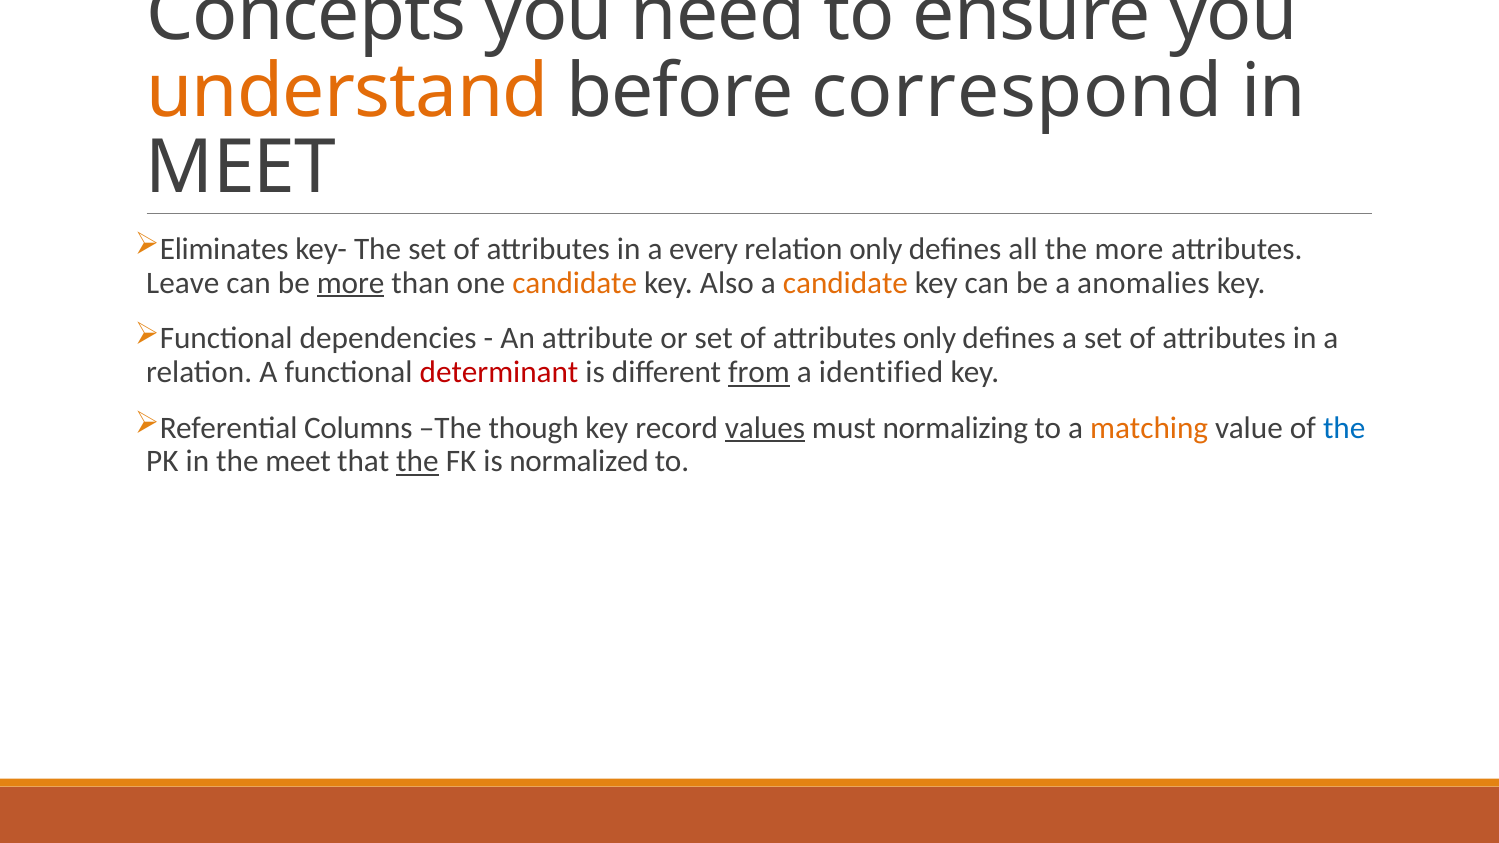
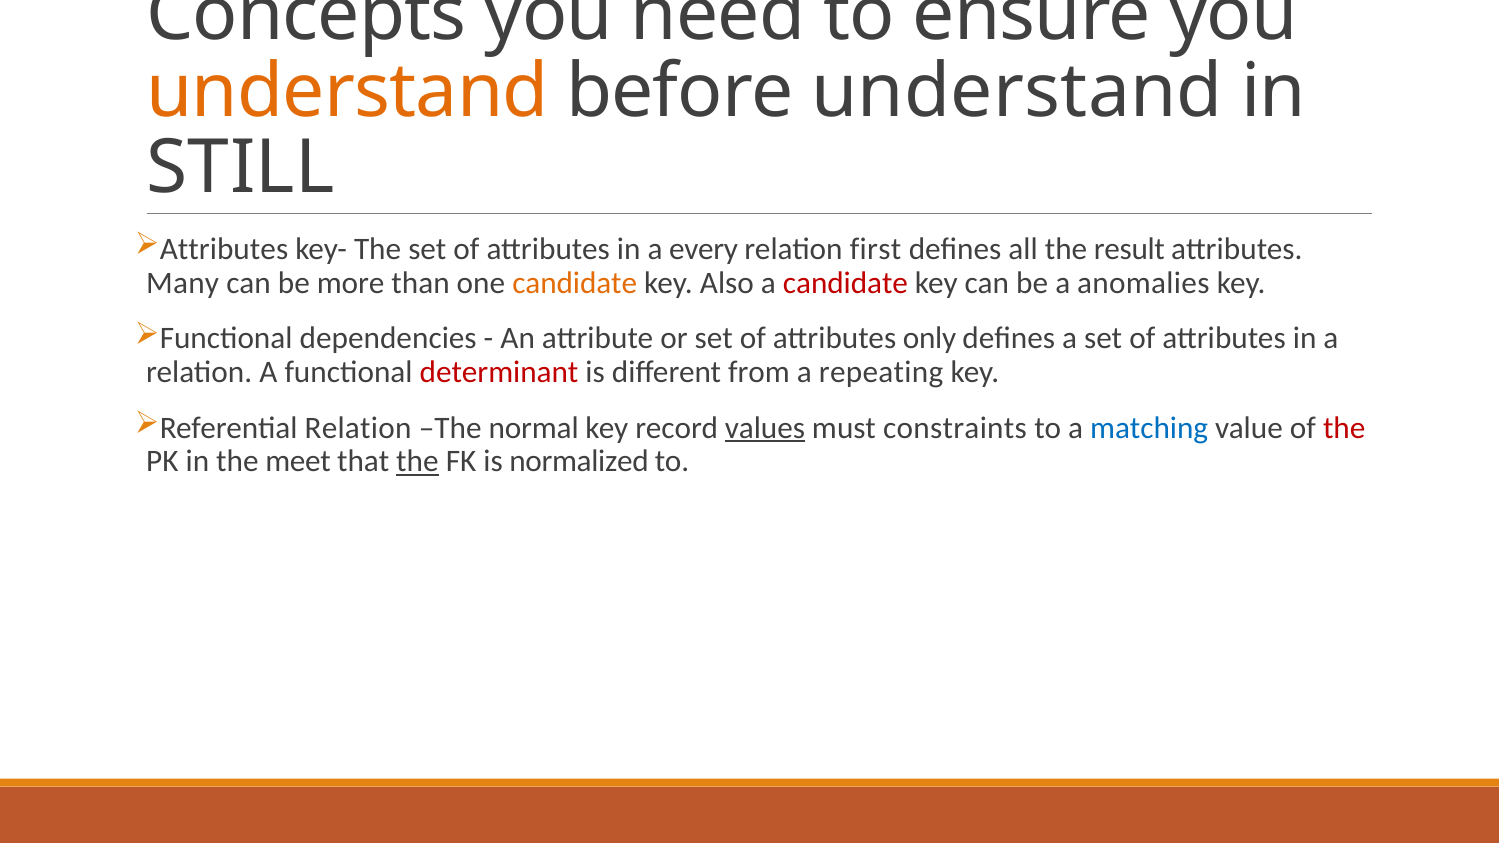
before correspond: correspond -> understand
MEET at (241, 168): MEET -> STILL
Eliminates at (224, 249): Eliminates -> Attributes
relation only: only -> first
the more: more -> result
Leave: Leave -> Many
more at (351, 283) underline: present -> none
candidate at (845, 283) colour: orange -> red
from underline: present -> none
identified: identified -> repeating
Referential Columns: Columns -> Relation
though: though -> normal
normalizing: normalizing -> constraints
matching colour: orange -> blue
the at (1344, 428) colour: blue -> red
